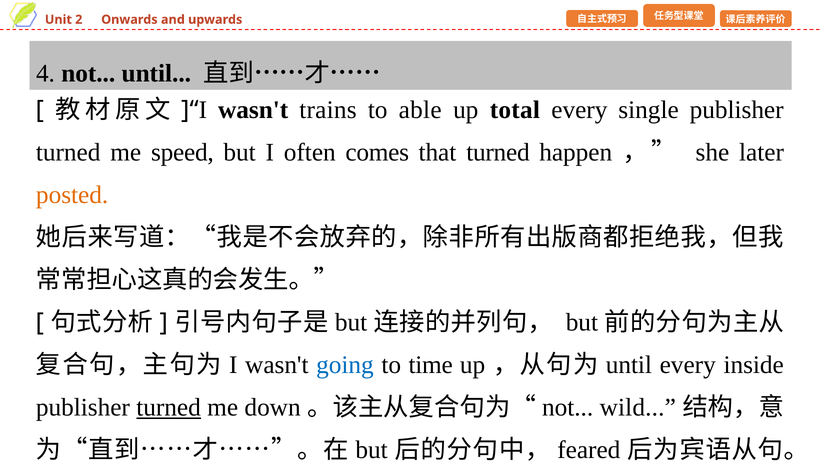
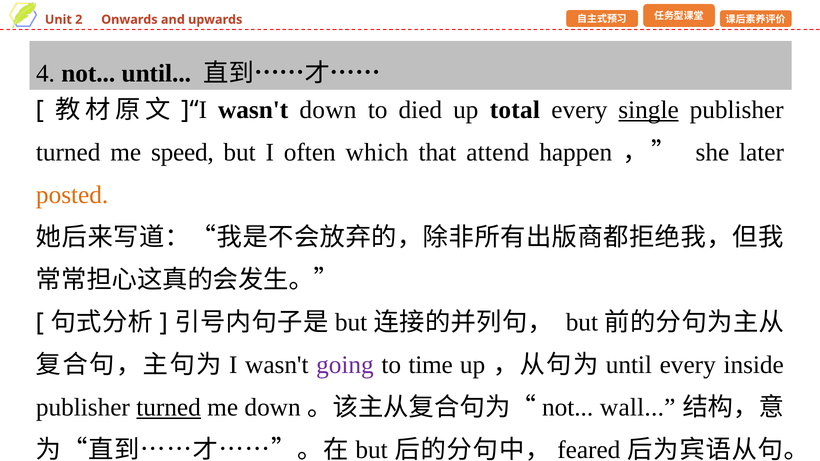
wasn't trains: trains -> down
able: able -> died
single underline: none -> present
comes: comes -> which
that turned: turned -> attend
going colour: blue -> purple
wild: wild -> wall
